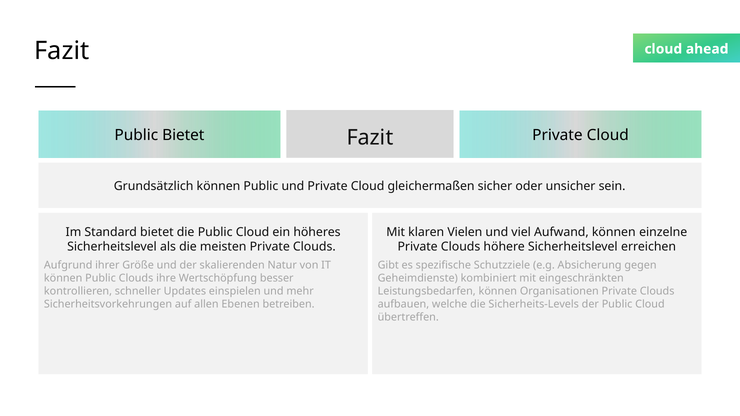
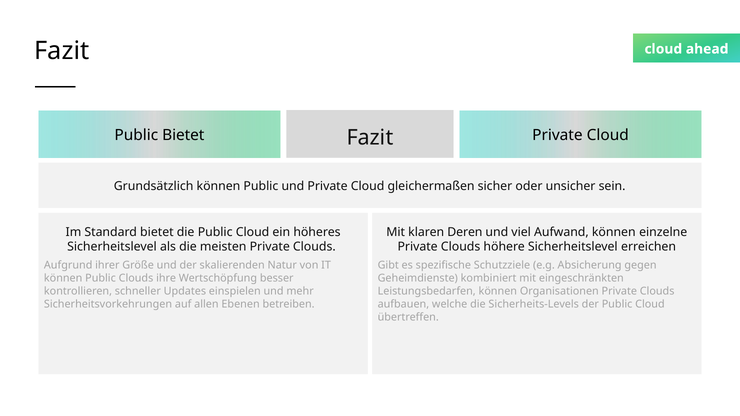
Vielen: Vielen -> Deren
